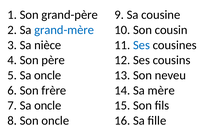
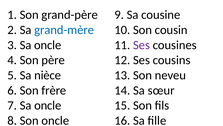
nièce at (48, 45): nièce -> oncle
Ses at (141, 45) colour: blue -> purple
oncle at (48, 75): oncle -> nièce
mère: mère -> sœur
